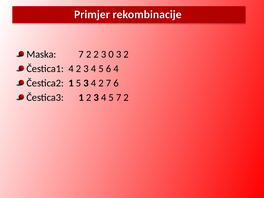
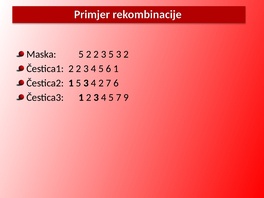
Maska 7: 7 -> 5
3 0: 0 -> 5
Čestica1 4: 4 -> 2
6 4: 4 -> 1
5 7 2: 2 -> 9
